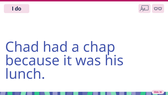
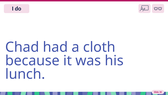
chap: chap -> cloth
